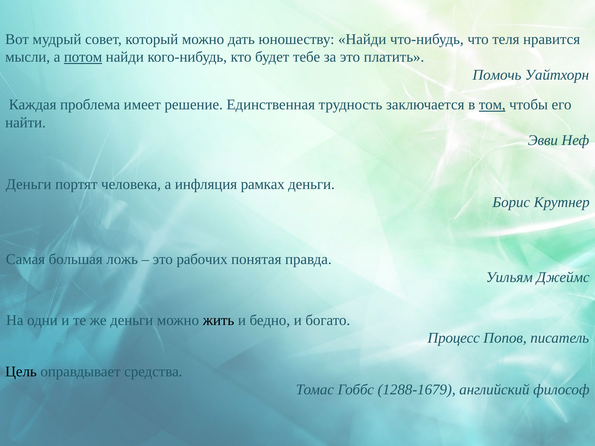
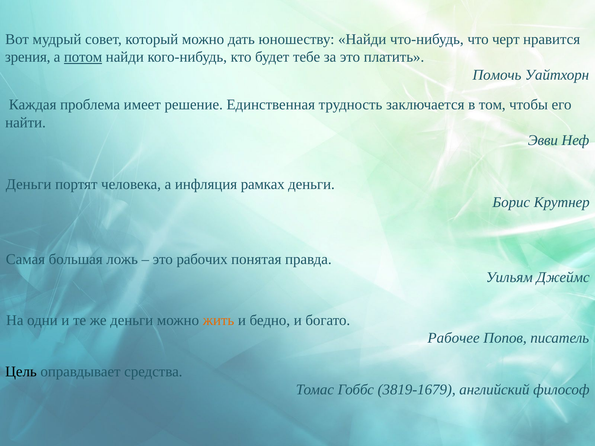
теля: теля -> черт
мысли: мысли -> зрения
том underline: present -> none
жить colour: black -> orange
Процесс: Процесс -> Рабочее
1288-1679: 1288-1679 -> 3819-1679
